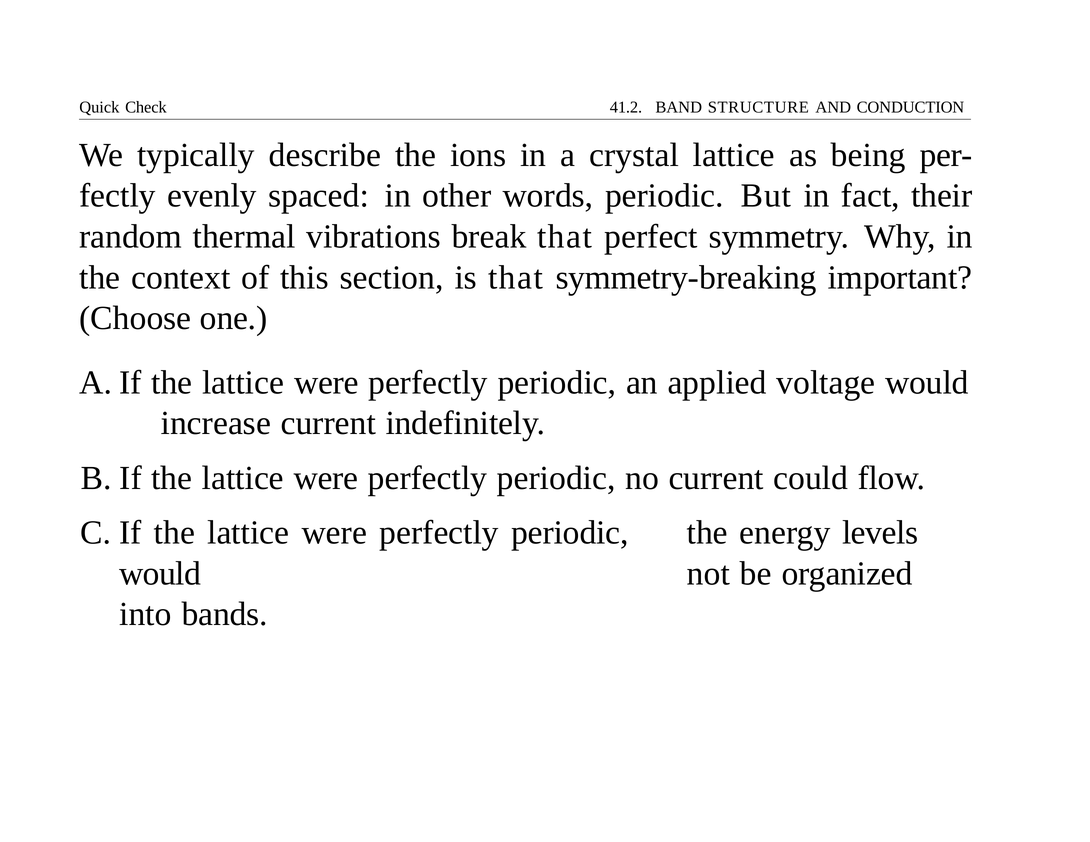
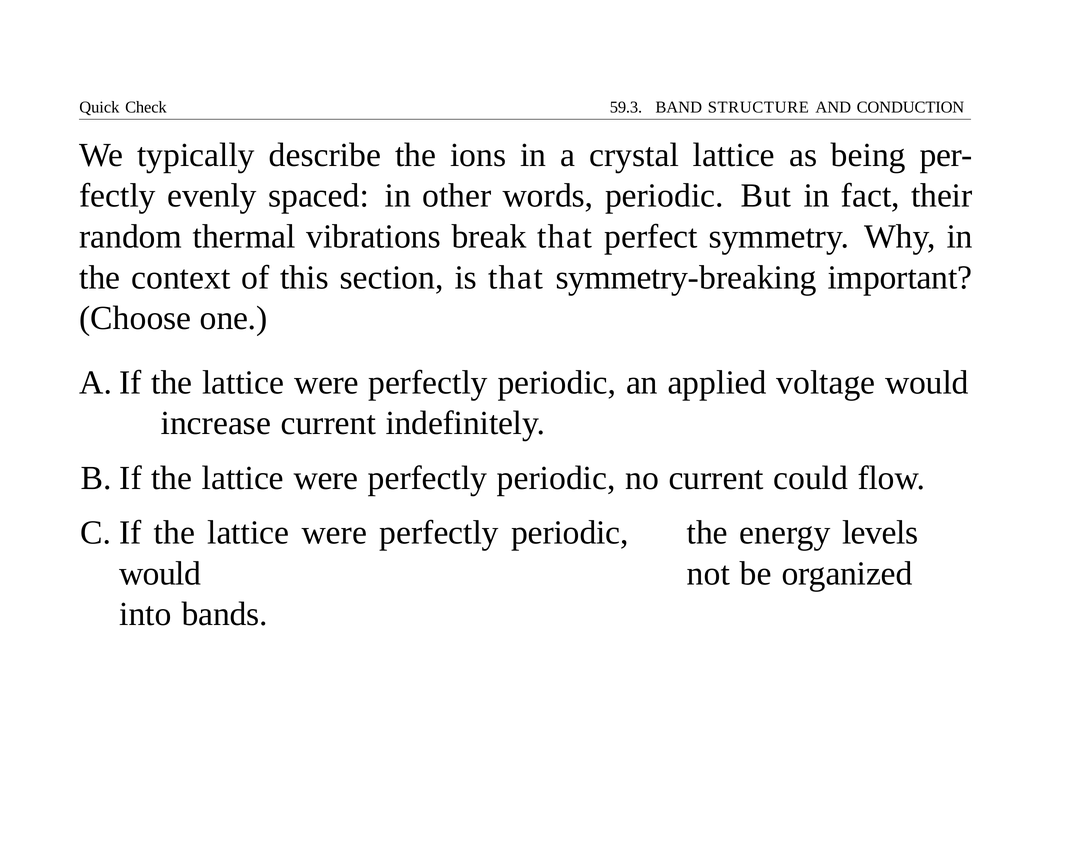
41.2: 41.2 -> 59.3
